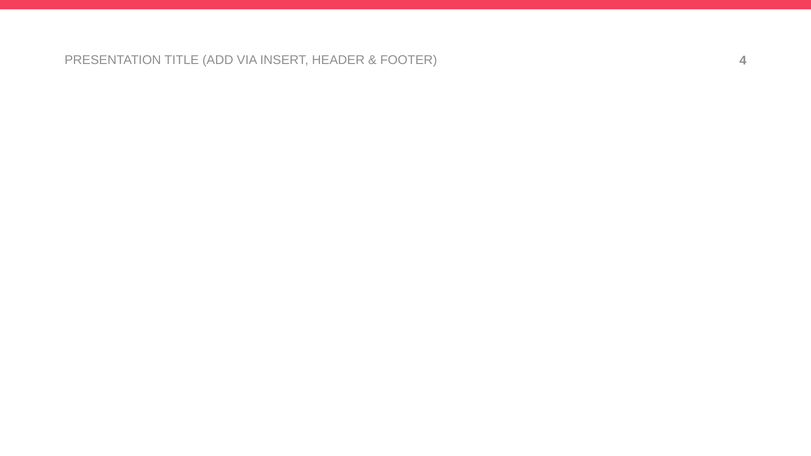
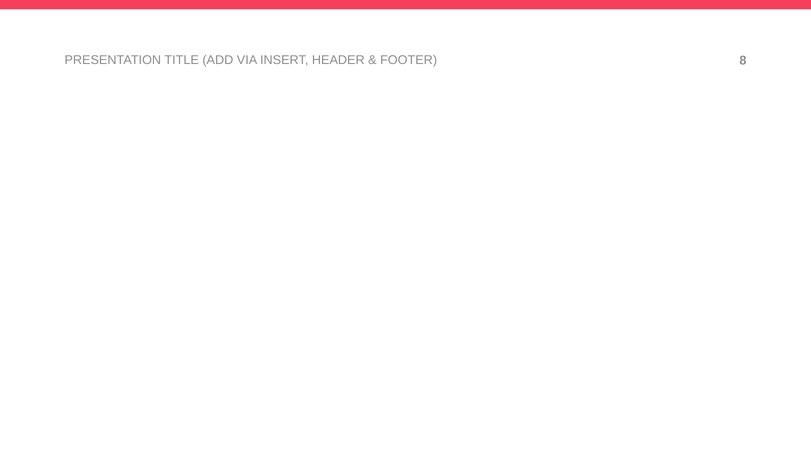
4: 4 -> 8
